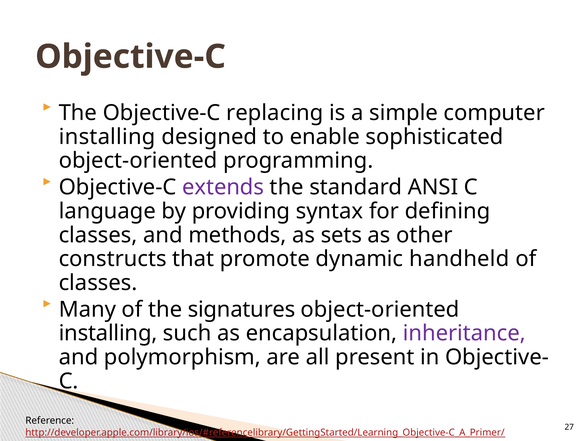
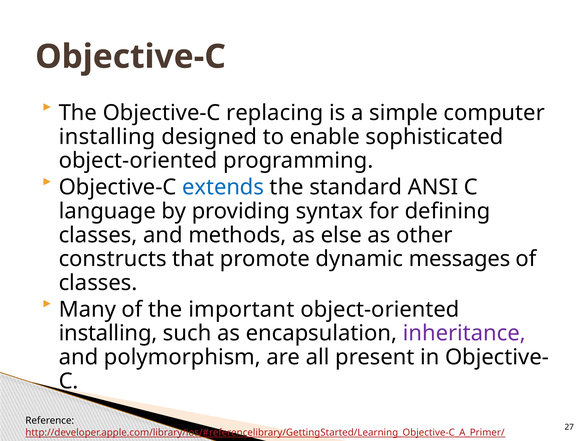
extends colour: purple -> blue
sets: sets -> else
handheld: handheld -> messages
signatures: signatures -> important
